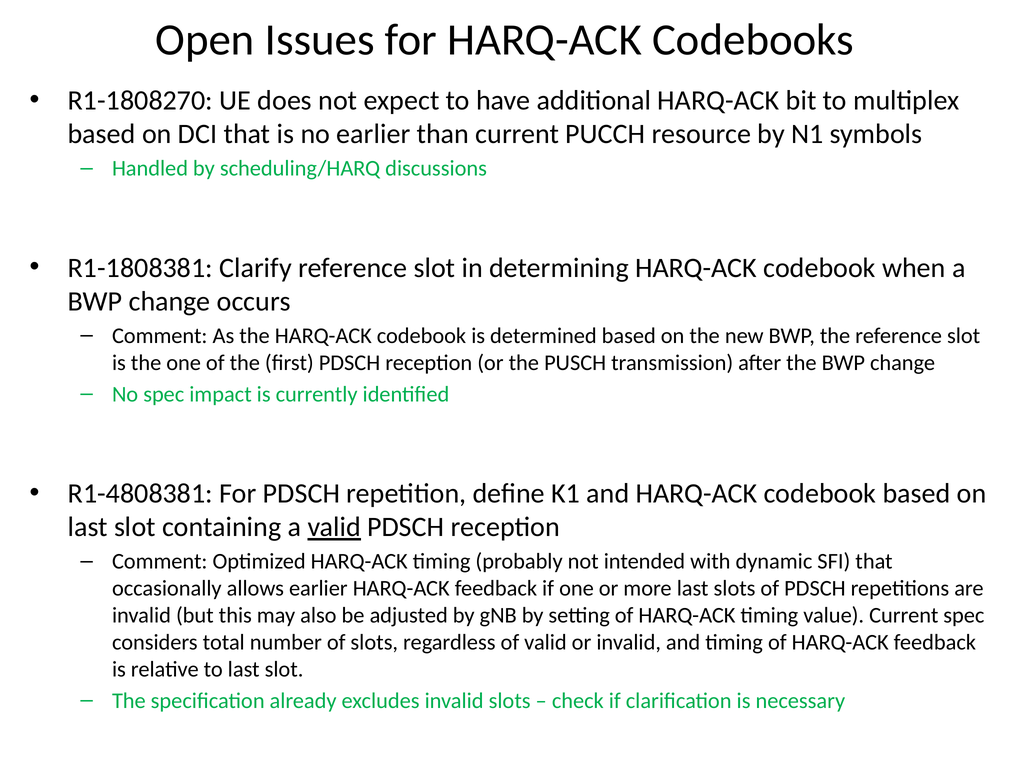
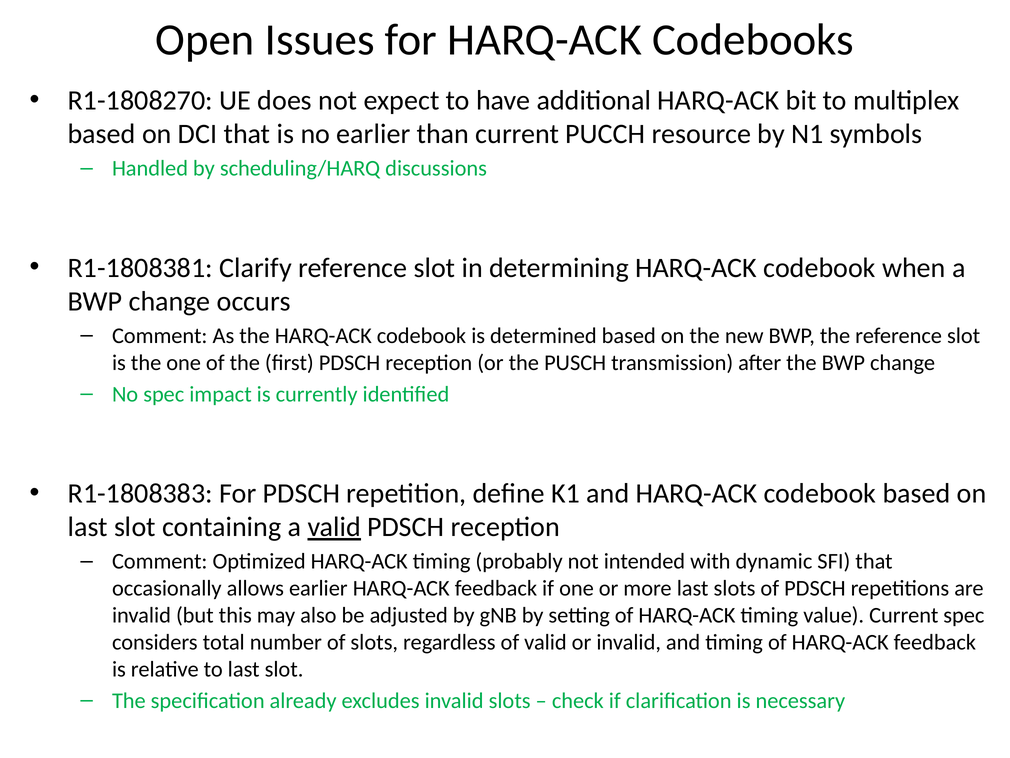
R1-4808381: R1-4808381 -> R1-1808383
